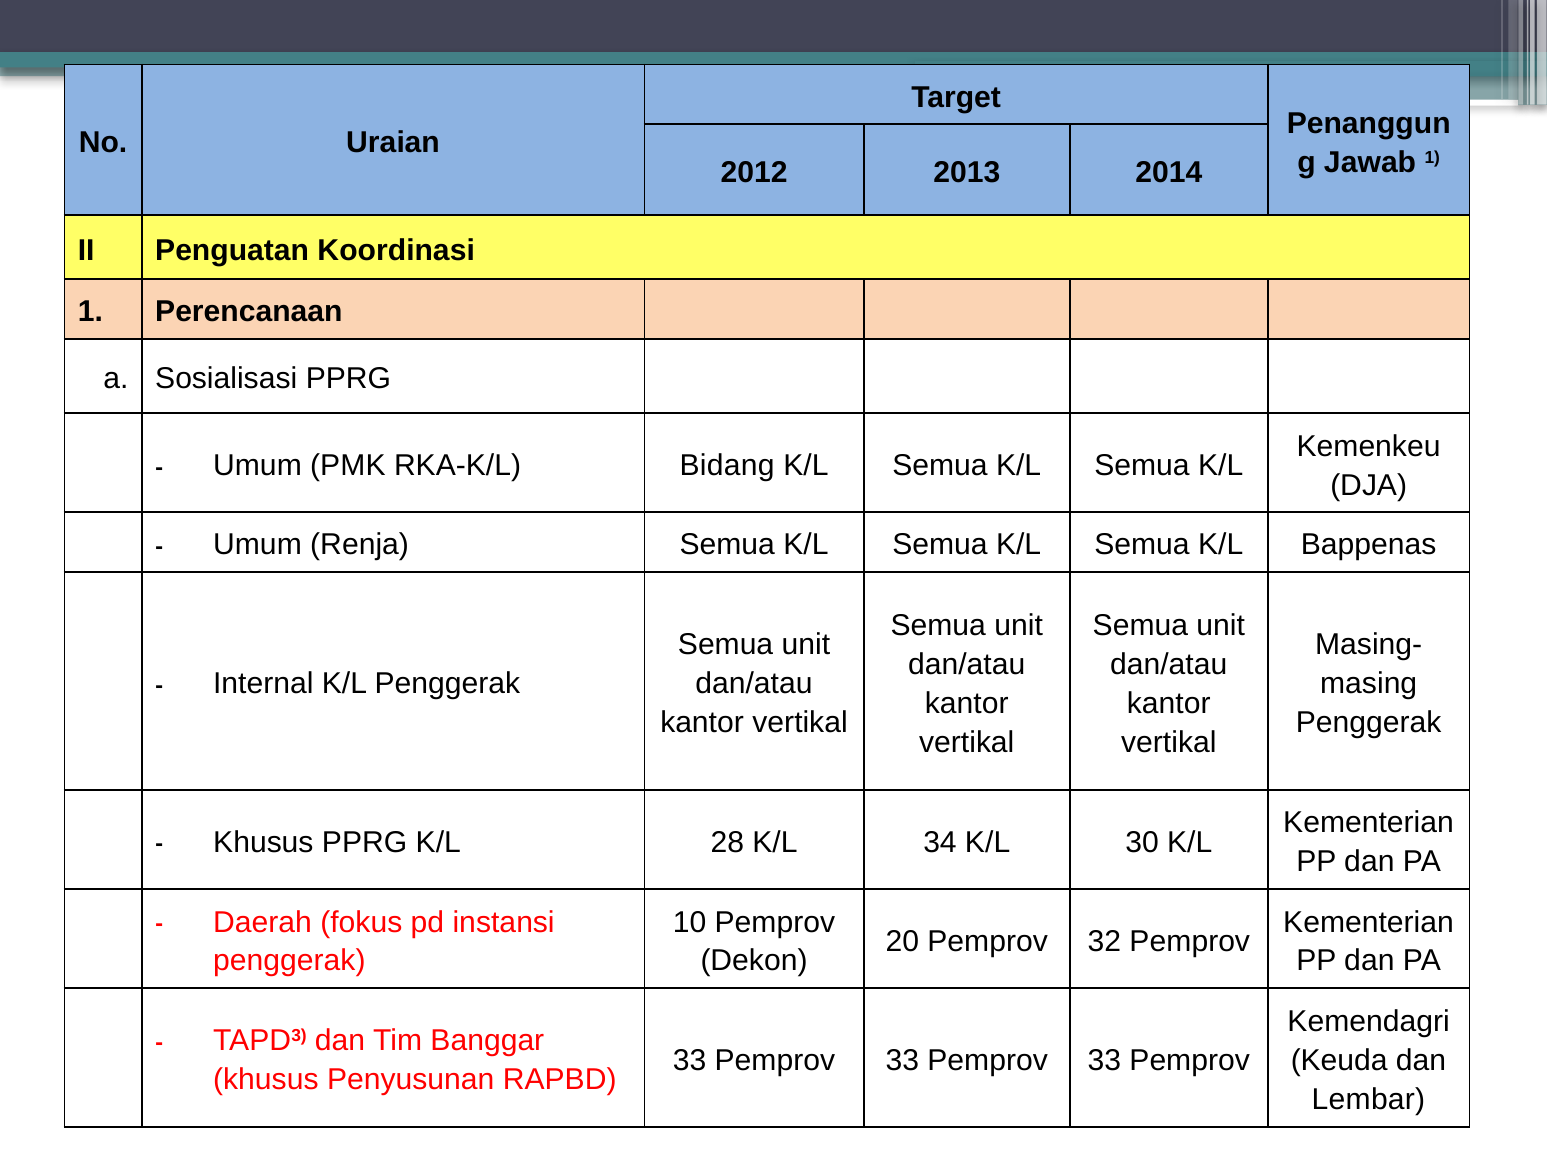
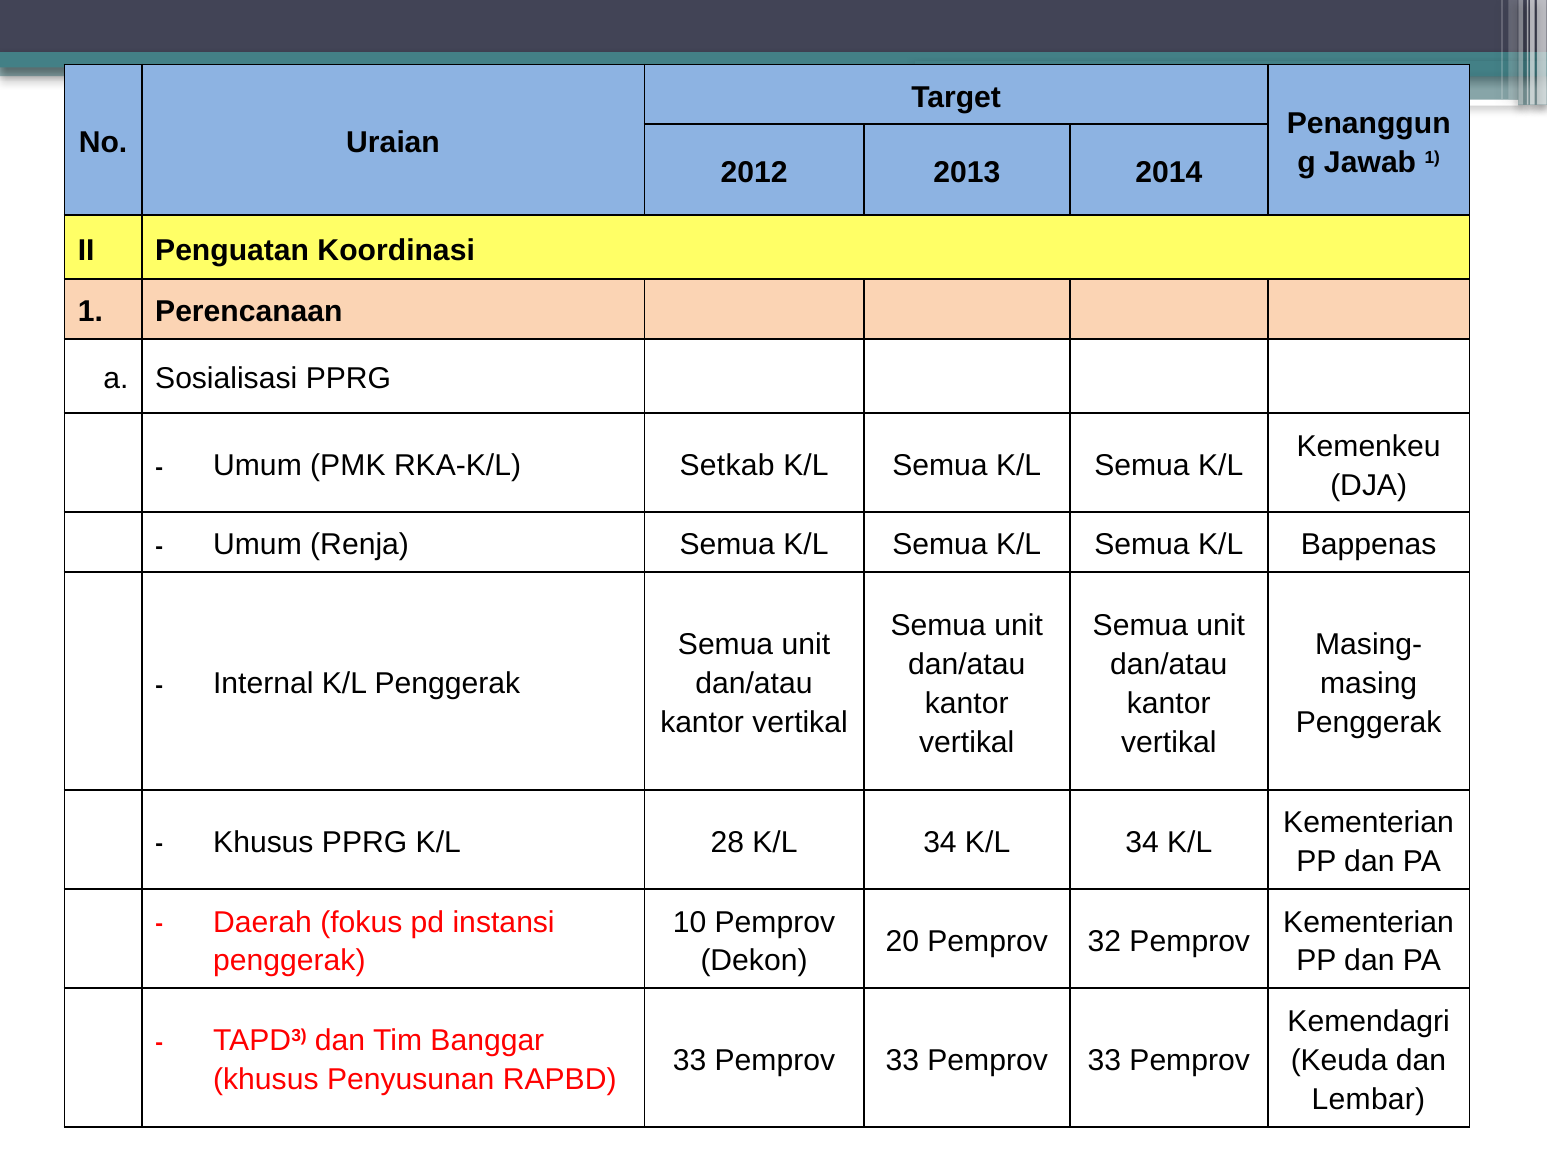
Bidang: Bidang -> Setkab
34 K/L 30: 30 -> 34
